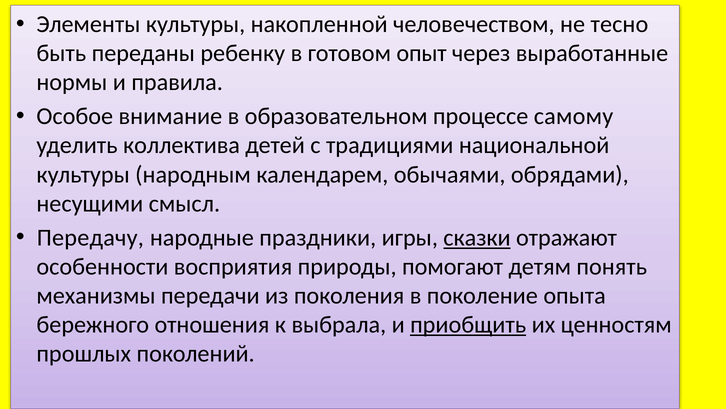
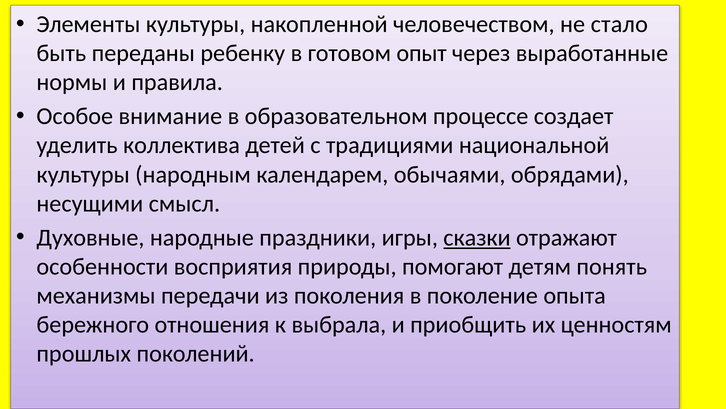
тесно: тесно -> стало
самому: самому -> создает
Передачу: Передачу -> Духовные
приобщить underline: present -> none
